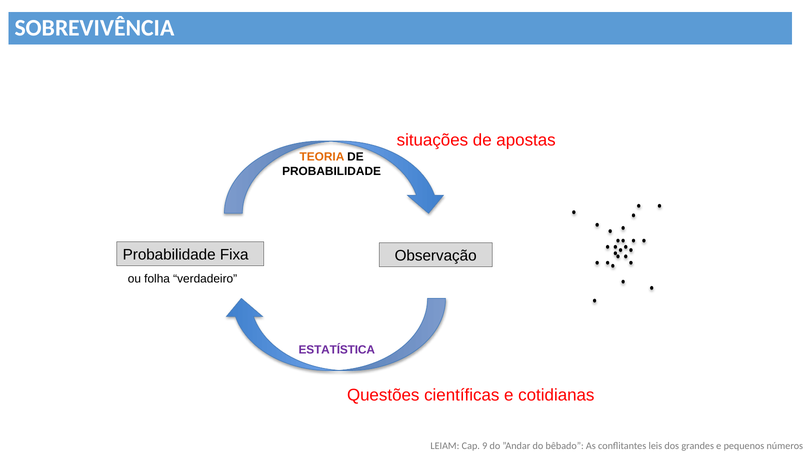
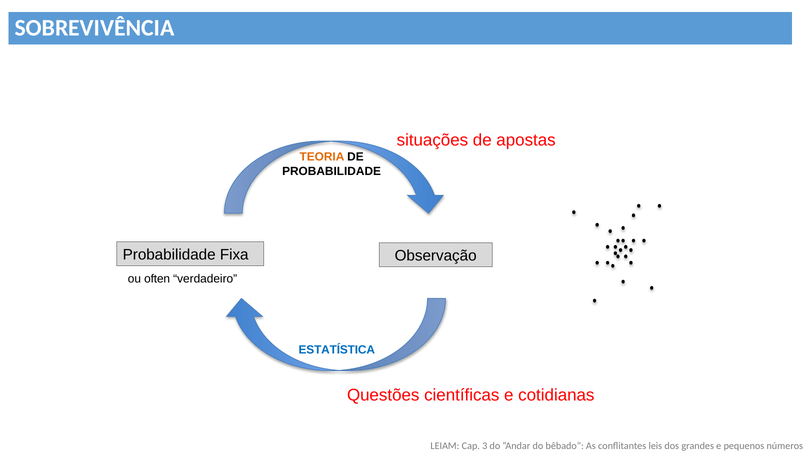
folha: folha -> often
ESTATÍSTICA colour: purple -> blue
9: 9 -> 3
